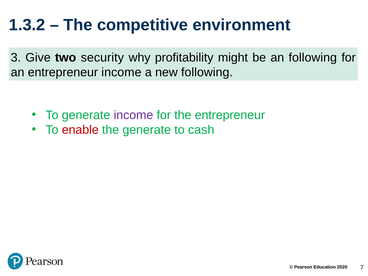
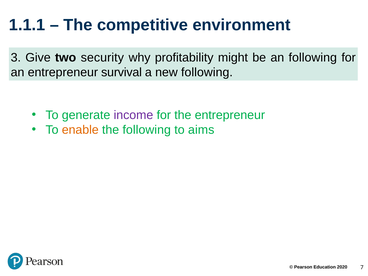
1.3.2: 1.3.2 -> 1.1.1
entrepreneur income: income -> survival
enable colour: red -> orange
the generate: generate -> following
cash: cash -> aims
